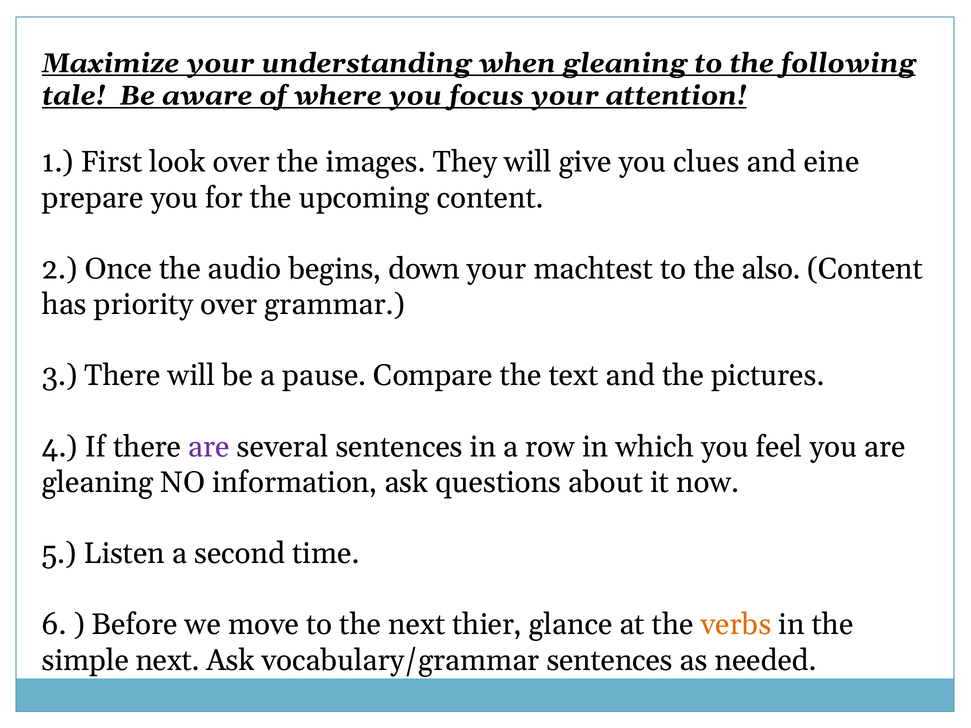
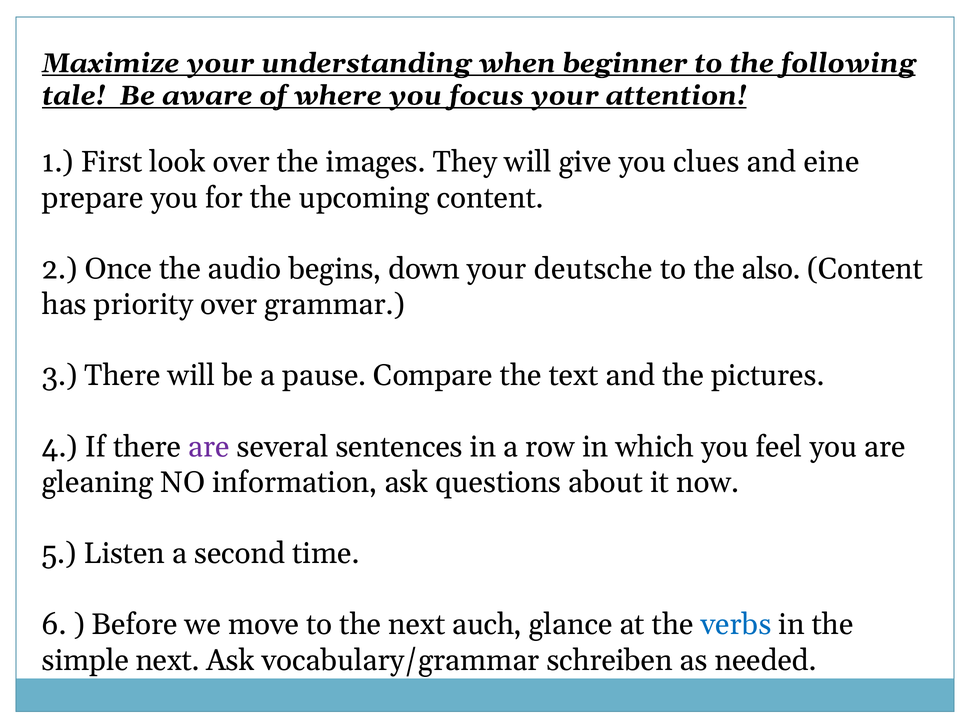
when gleaning: gleaning -> beginner
machtest: machtest -> deutsche
thier: thier -> auch
verbs colour: orange -> blue
vocabulary/grammar sentences: sentences -> schreiben
